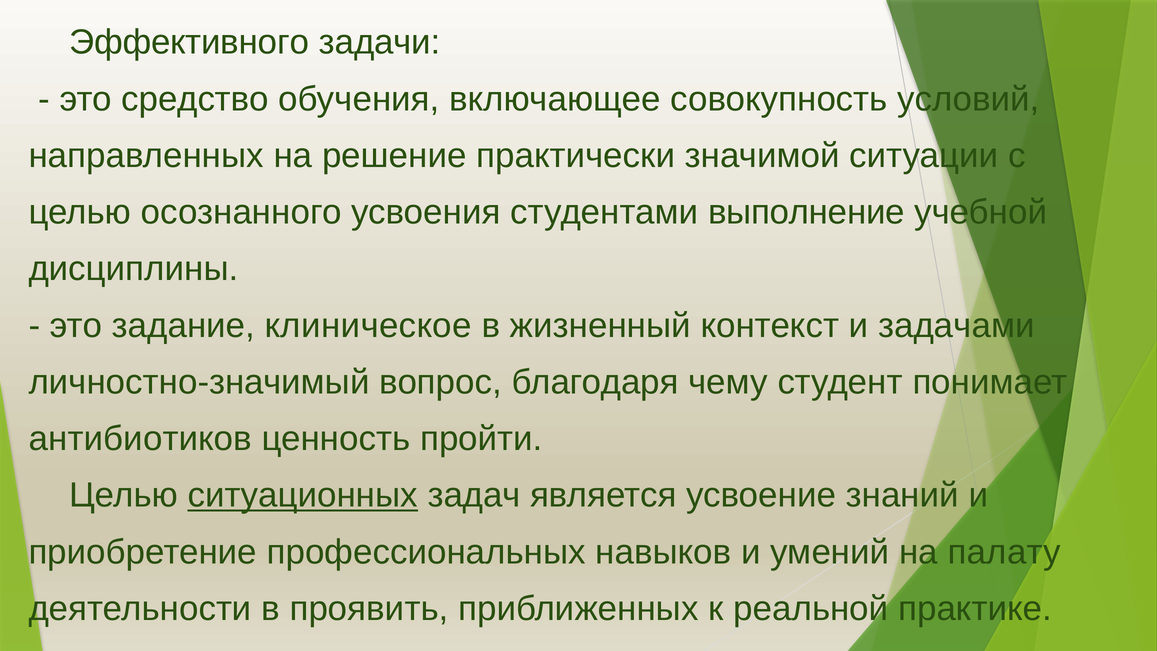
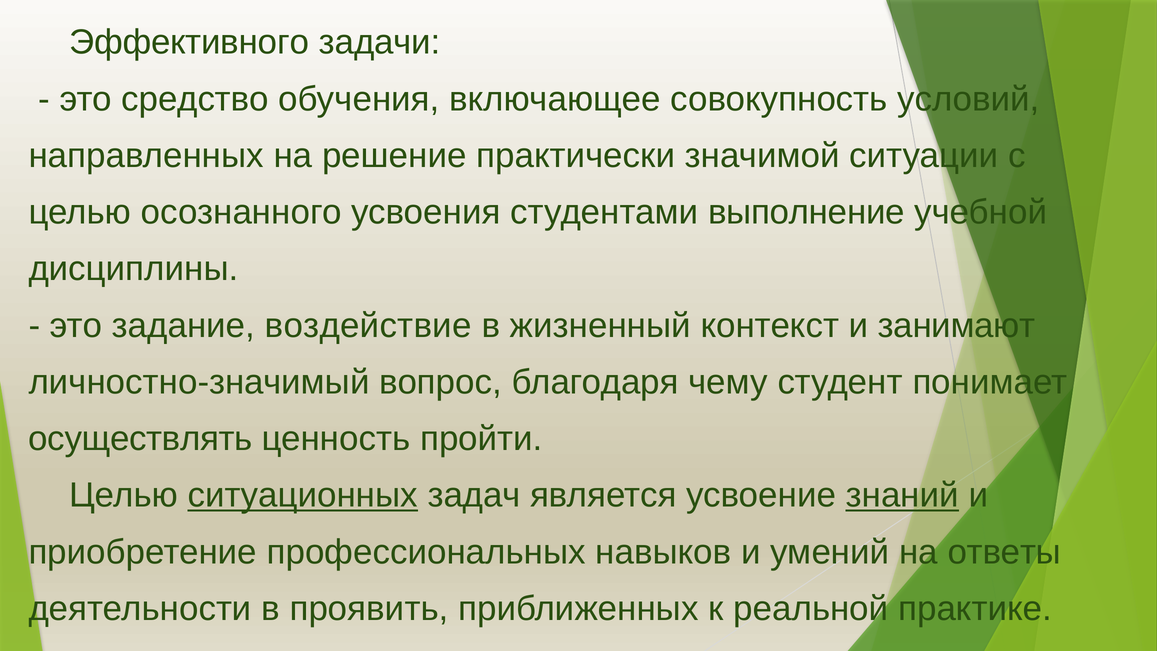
клиническое: клиническое -> воздействие
задачами: задачами -> занимают
антибиотиков: антибиотиков -> осуществлять
знаний underline: none -> present
палату: палату -> ответы
